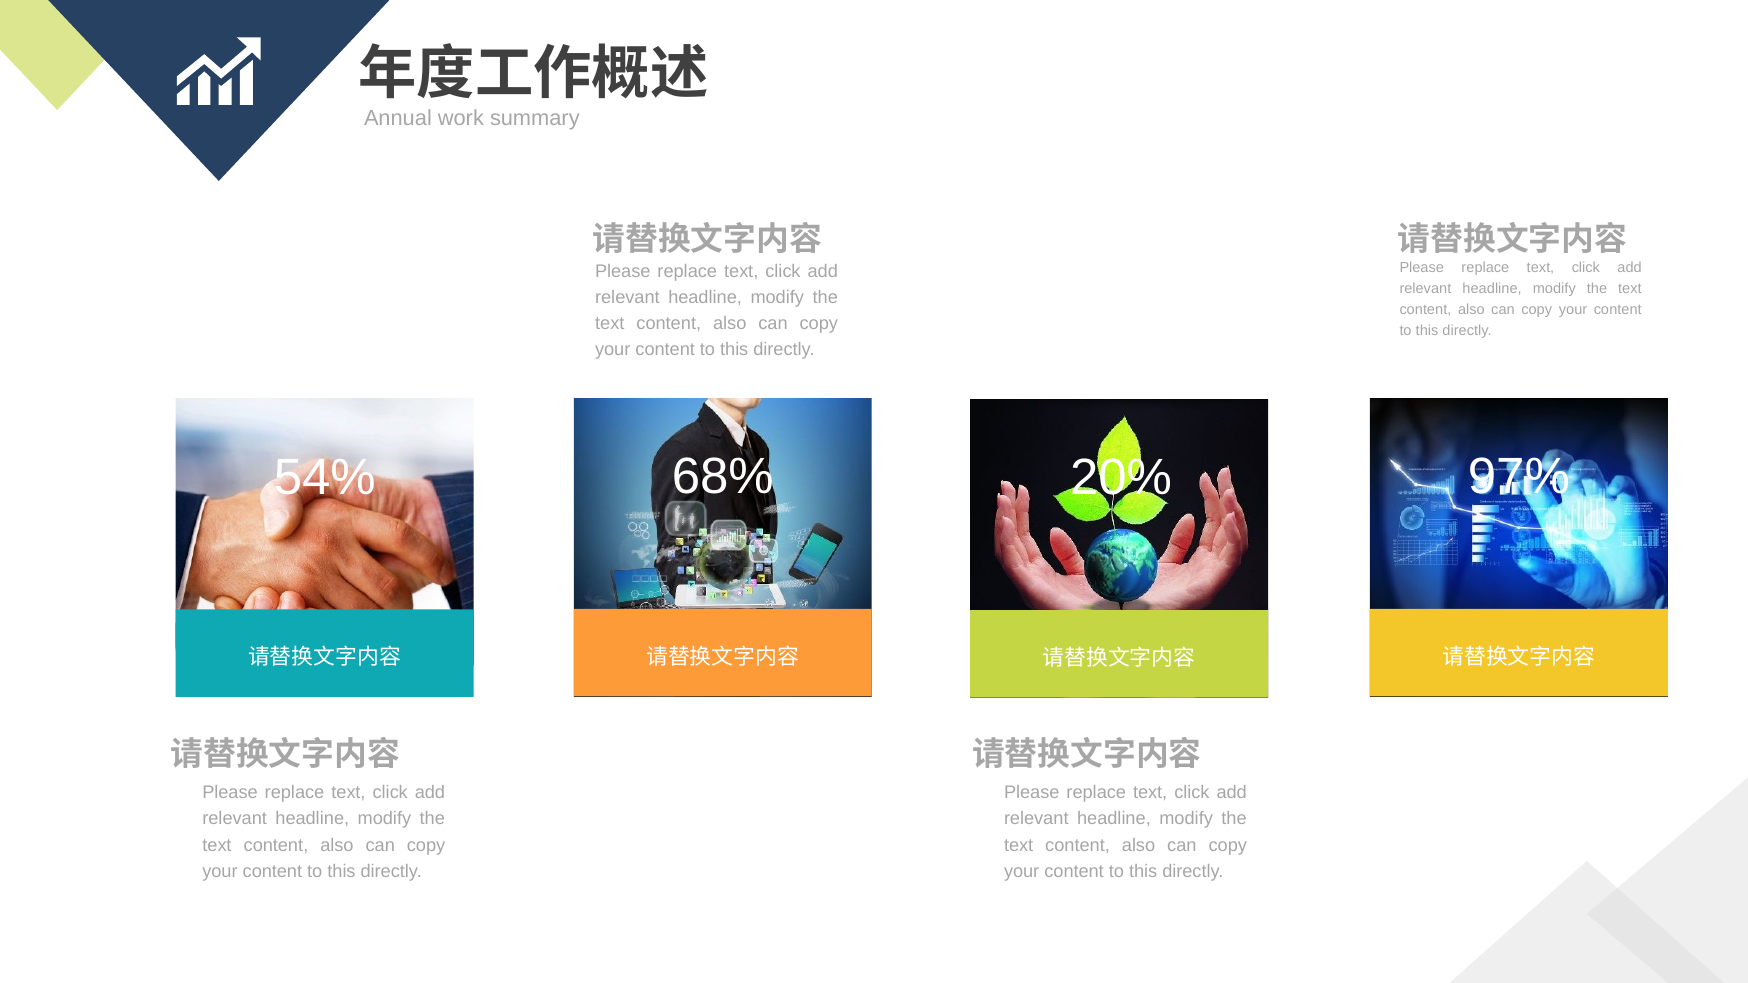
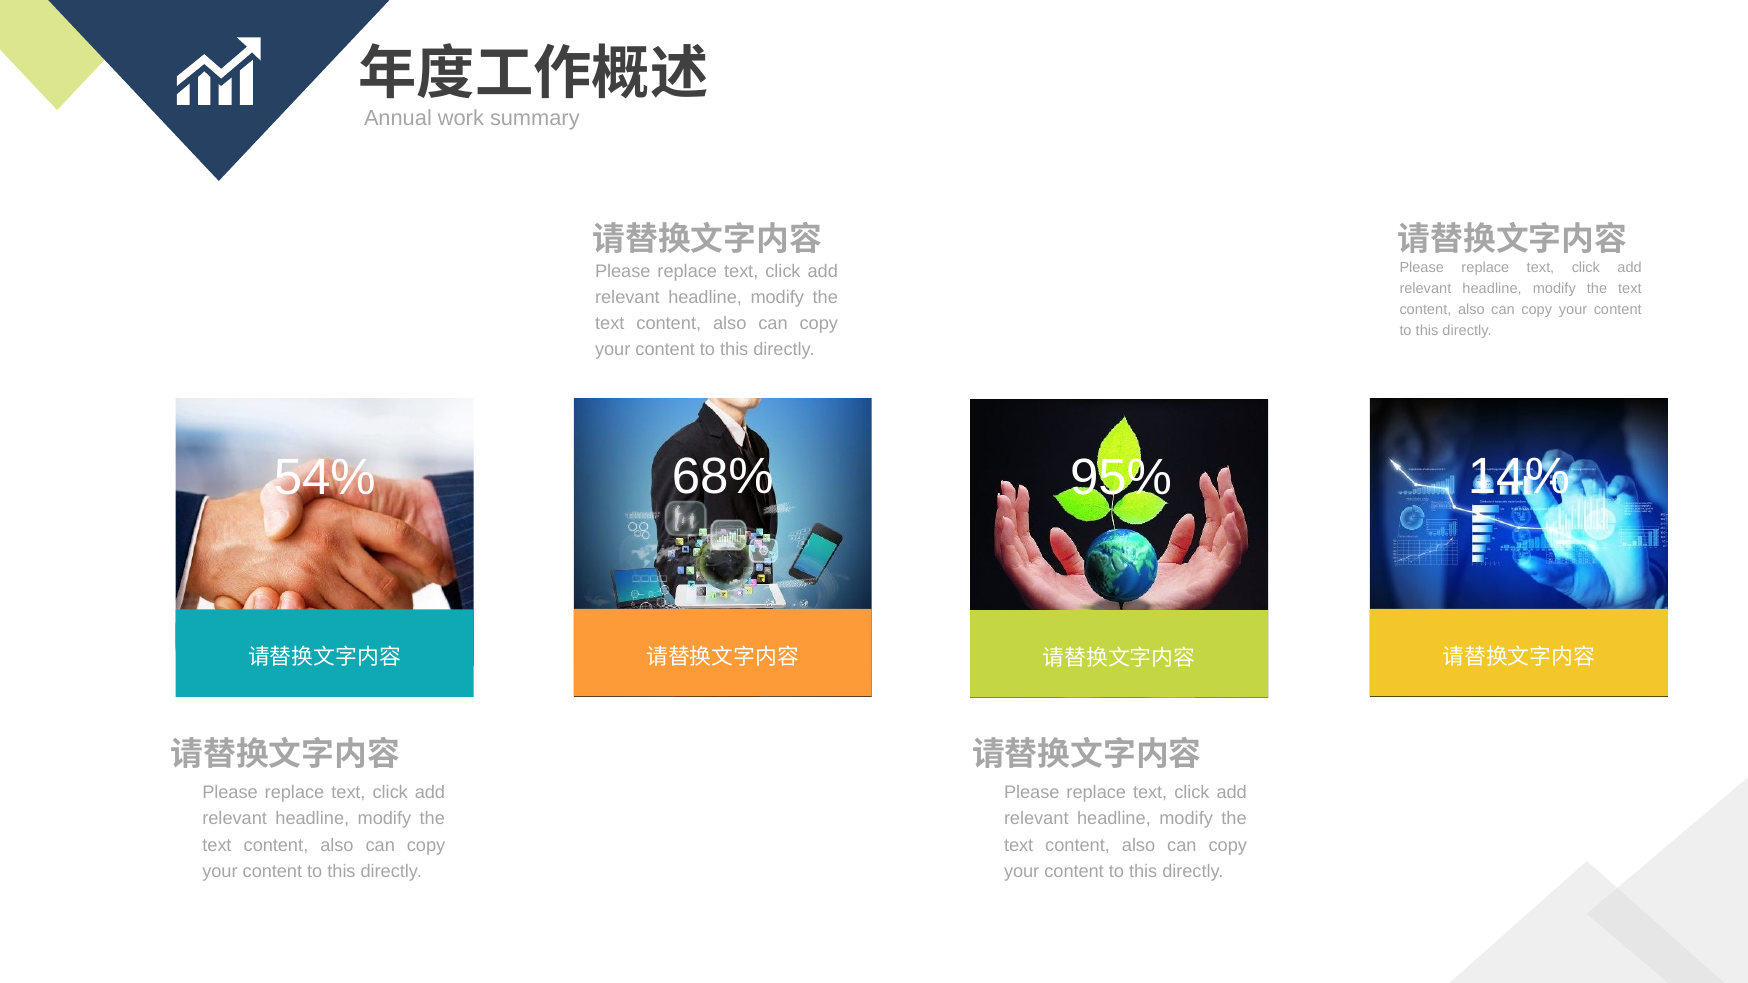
97%: 97% -> 14%
20%: 20% -> 95%
